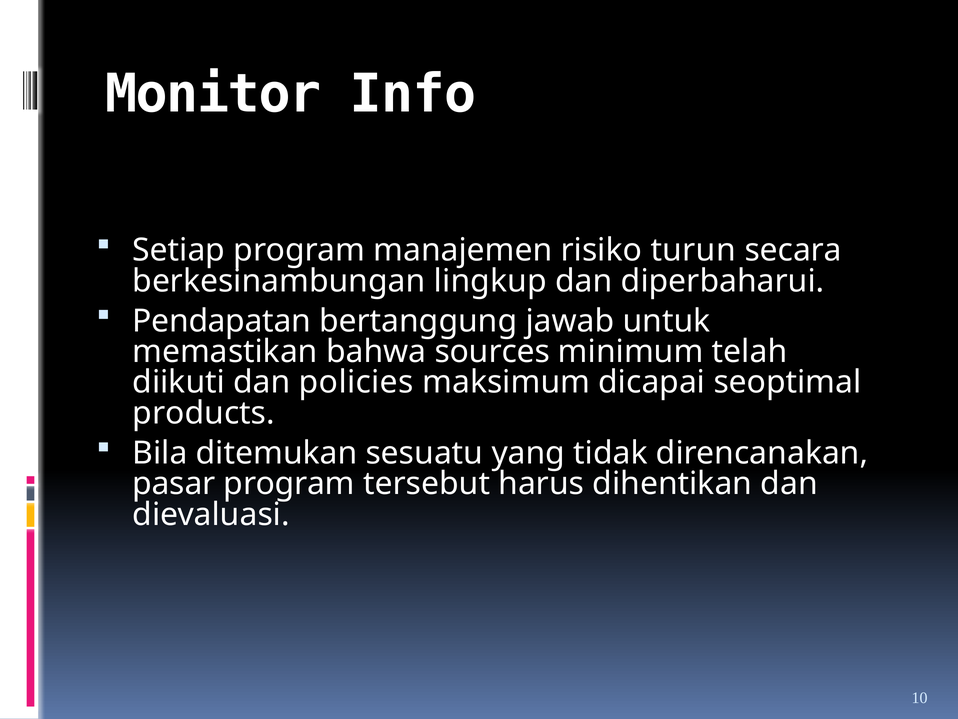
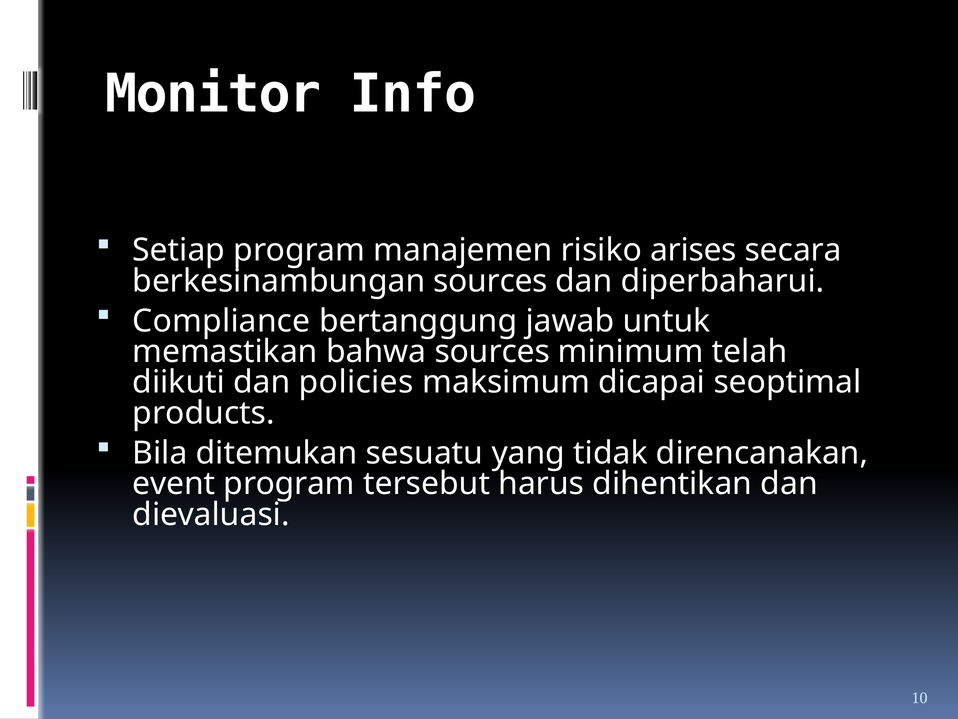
turun: turun -> arises
berkesinambungan lingkup: lingkup -> sources
Pendapatan: Pendapatan -> Compliance
pasar: pasar -> event
